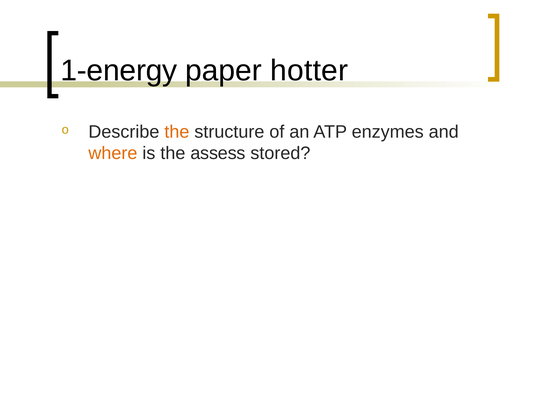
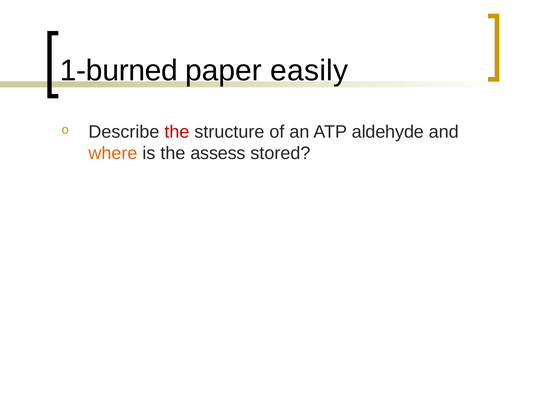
1-energy: 1-energy -> 1-burned
hotter: hotter -> easily
the at (177, 132) colour: orange -> red
enzymes: enzymes -> aldehyde
